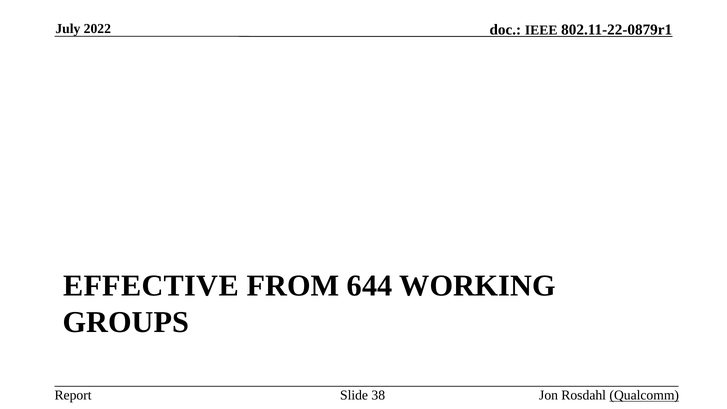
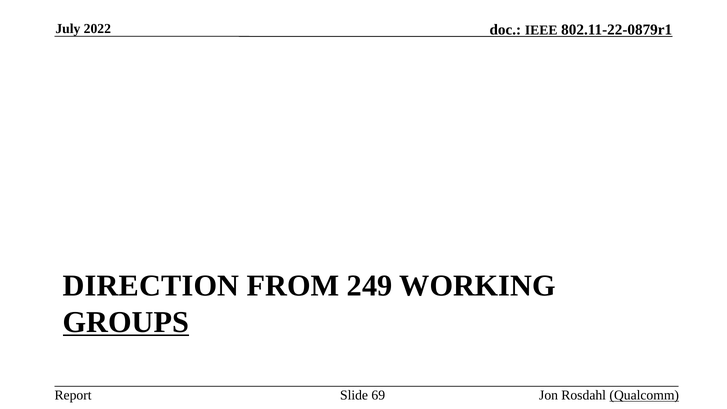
EFFECTIVE: EFFECTIVE -> DIRECTION
644: 644 -> 249
GROUPS underline: none -> present
38: 38 -> 69
